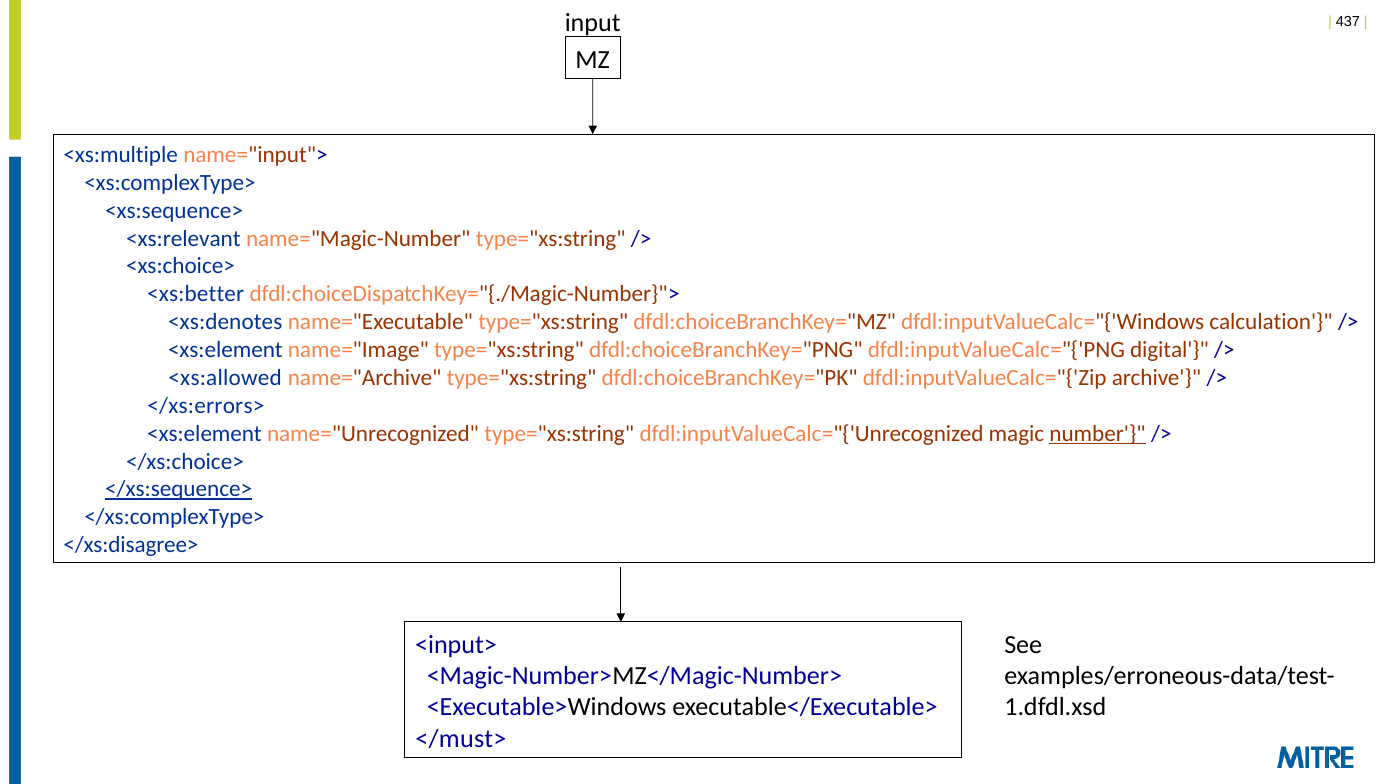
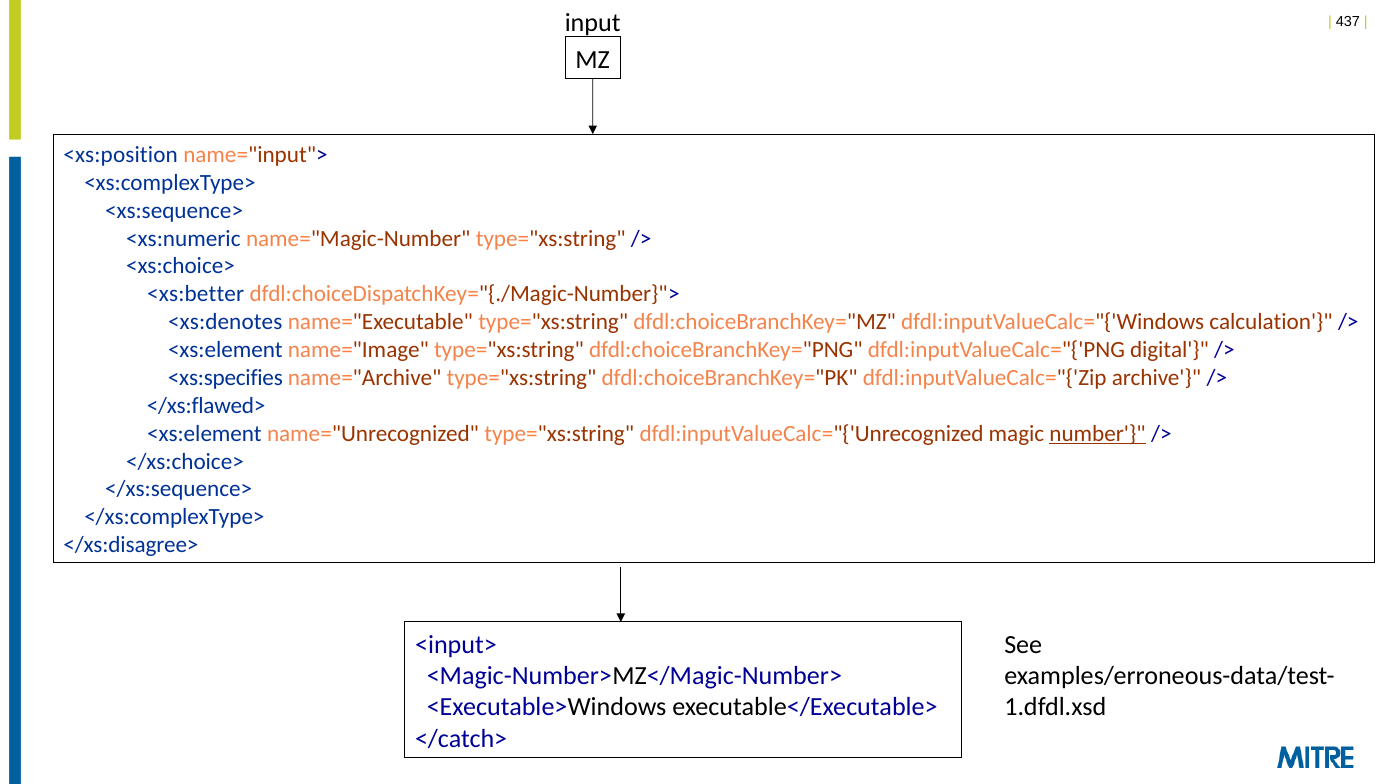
<xs:multiple: <xs:multiple -> <xs:position
<xs:relevant: <xs:relevant -> <xs:numeric
<xs:allowed: <xs:allowed -> <xs:specifies
</xs:errors>: </xs:errors> -> </xs:flawed>
</xs:sequence> underline: present -> none
</must>: </must> -> </catch>
